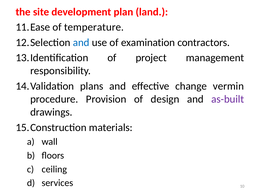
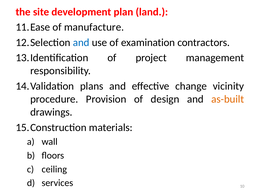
temperature: temperature -> manufacture
vermin: vermin -> vicinity
as-built colour: purple -> orange
